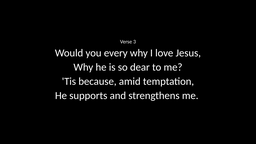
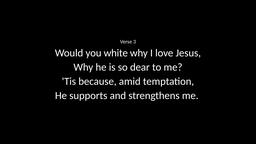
every: every -> white
